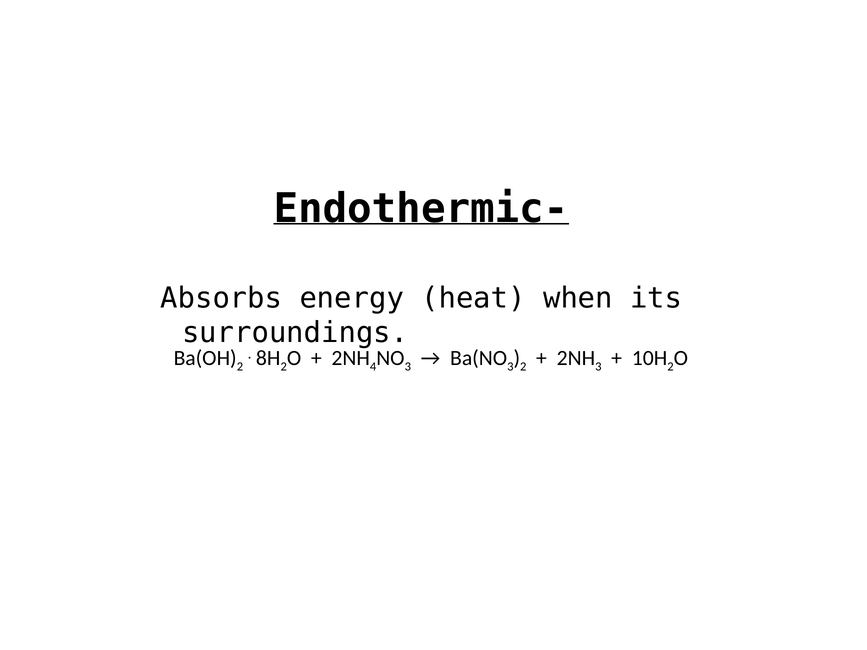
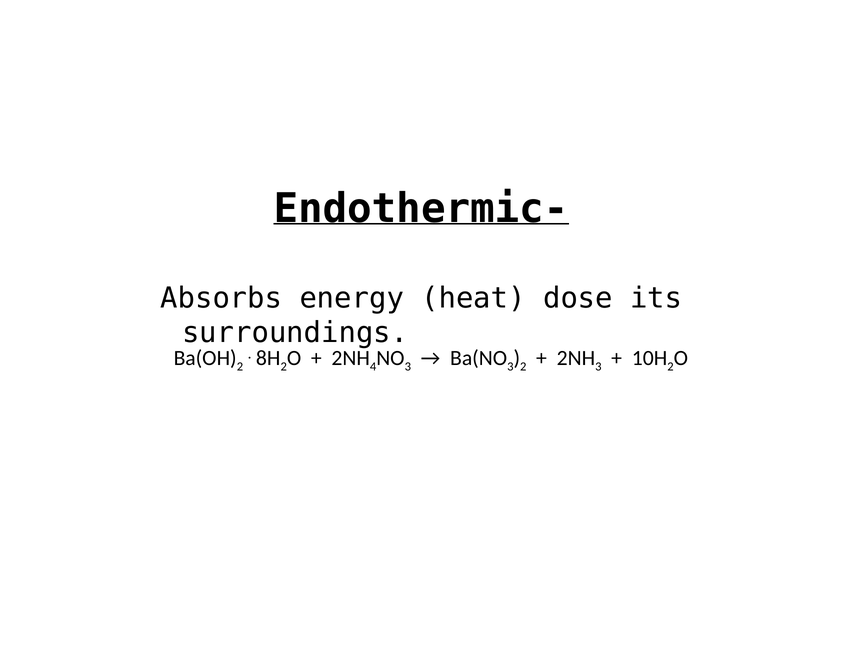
when: when -> dose
